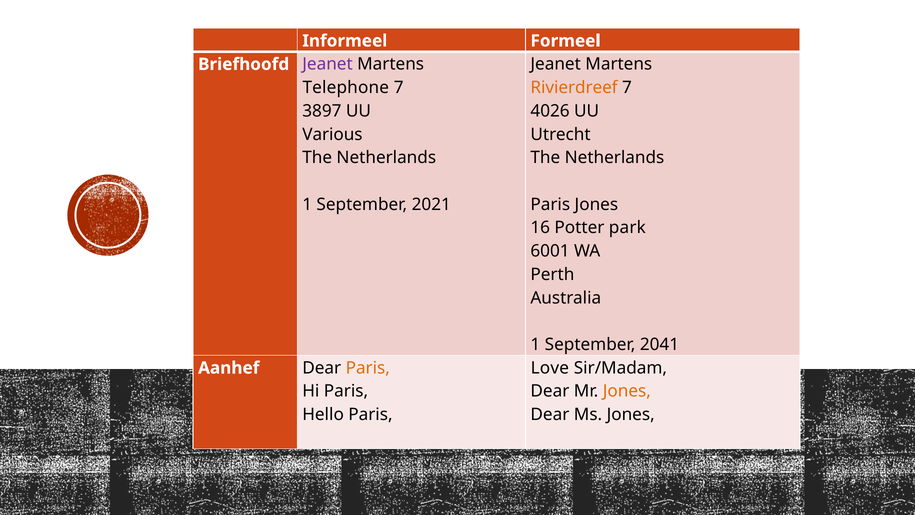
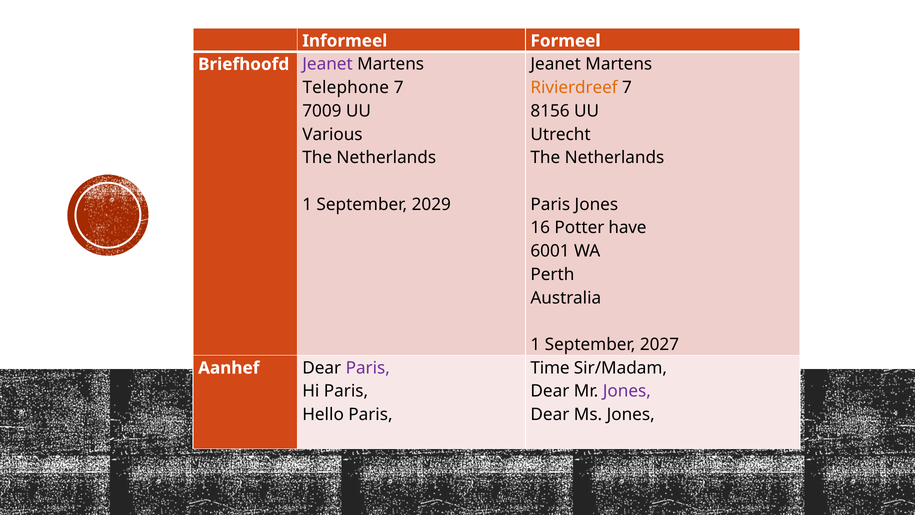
3897: 3897 -> 7009
4026: 4026 -> 8156
2021: 2021 -> 2029
park: park -> have
2041: 2041 -> 2027
Love: Love -> Time
Paris at (368, 368) colour: orange -> purple
Jones at (627, 391) colour: orange -> purple
